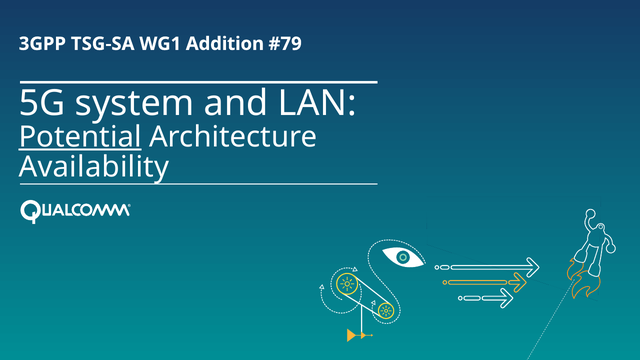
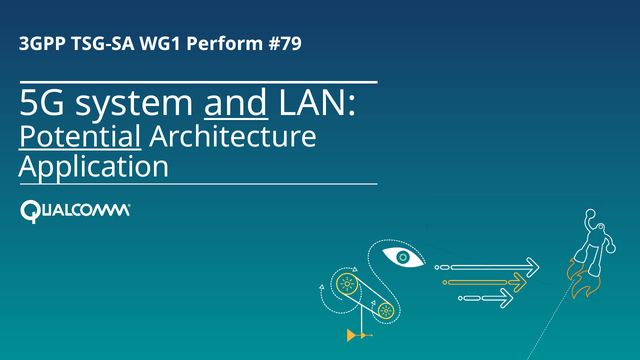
Addition: Addition -> Perform
and underline: none -> present
Availability: Availability -> Application
